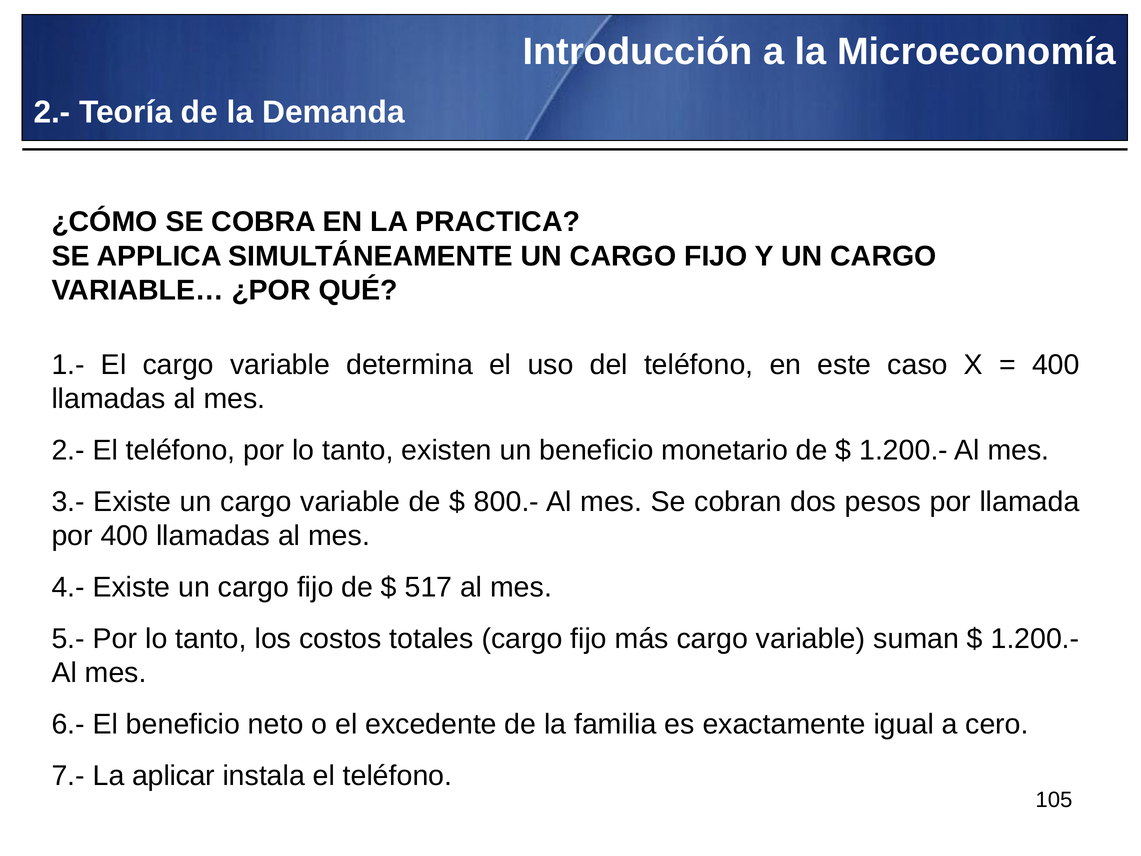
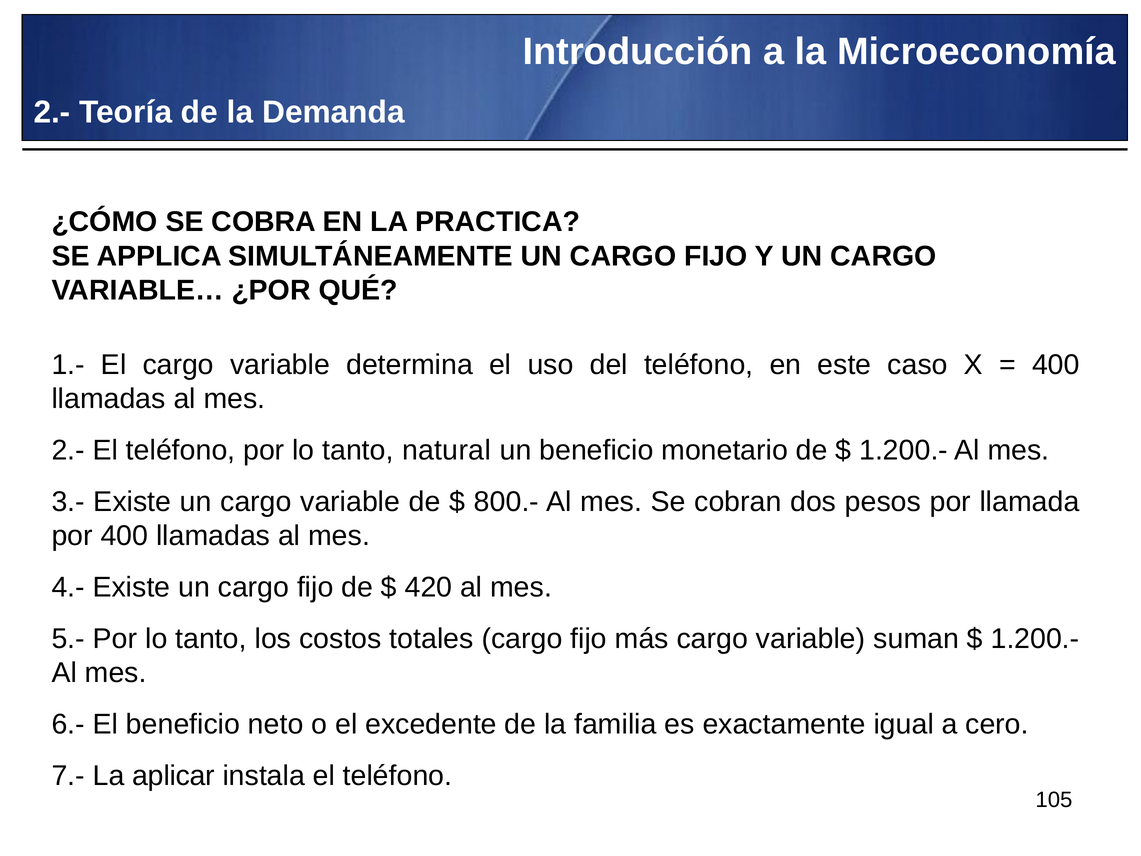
existen: existen -> natural
517: 517 -> 420
